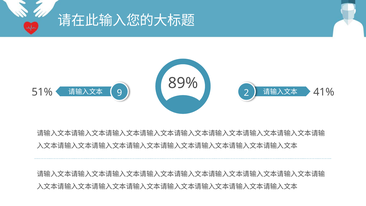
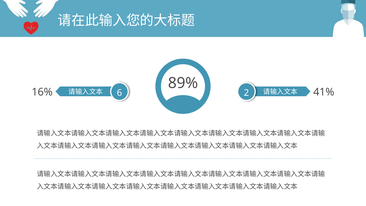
51%: 51% -> 16%
9: 9 -> 6
